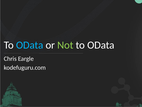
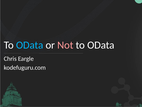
Not colour: light green -> pink
